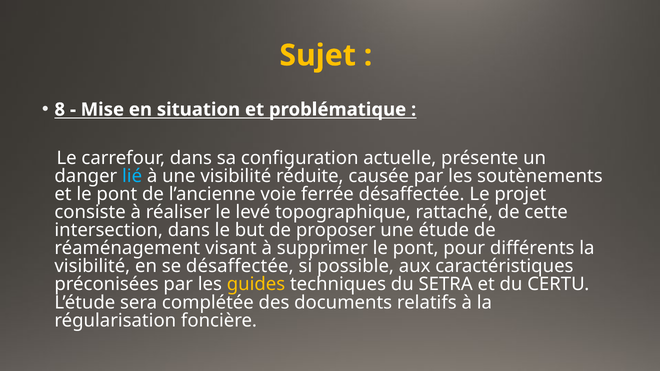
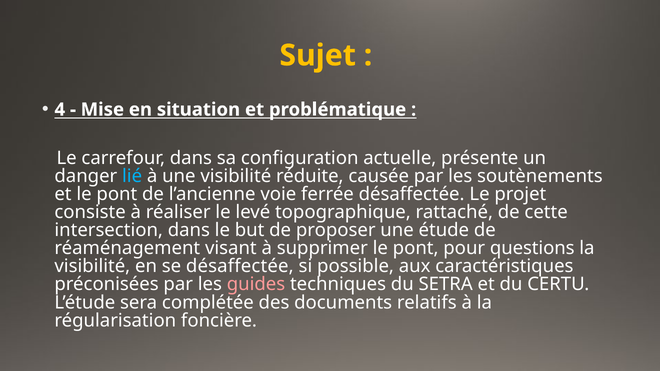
8: 8 -> 4
différents: différents -> questions
guides colour: yellow -> pink
